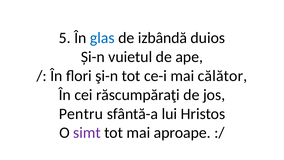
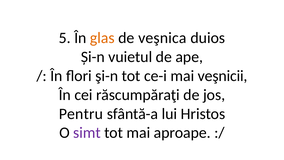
glas colour: blue -> orange
izbândă: izbândă -> veşnica
călător: călător -> veşnicii
